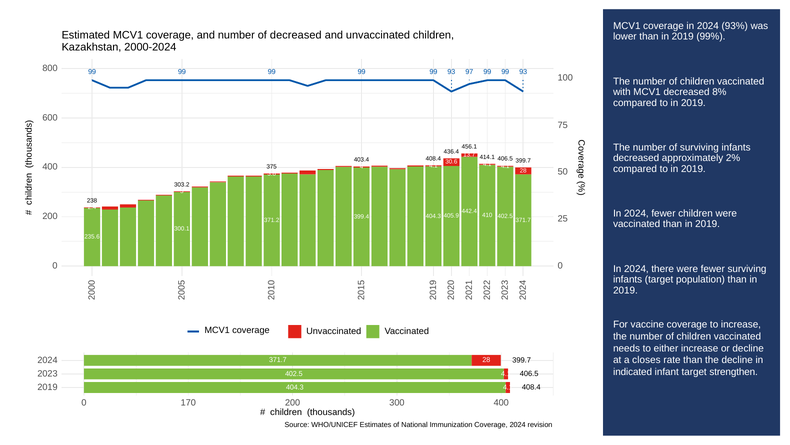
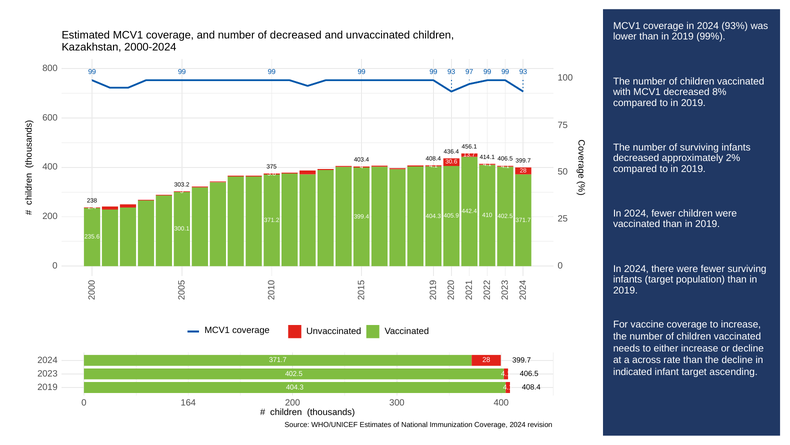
closes: closes -> across
strengthen: strengthen -> ascending
170: 170 -> 164
